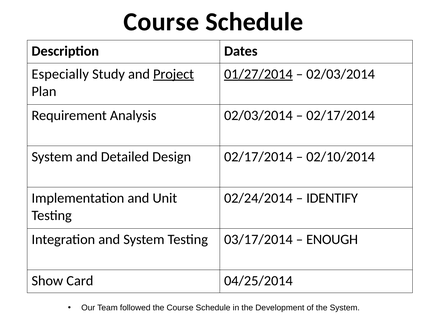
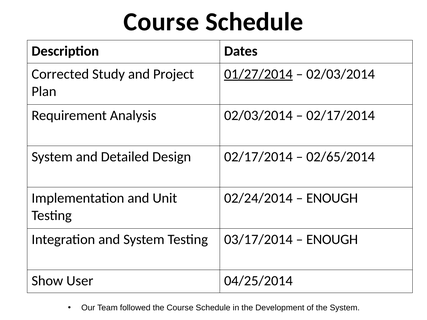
Especially: Especially -> Corrected
Project underline: present -> none
02/10/2014: 02/10/2014 -> 02/65/2014
IDENTIFY at (332, 198): IDENTIFY -> ENOUGH
Card: Card -> User
